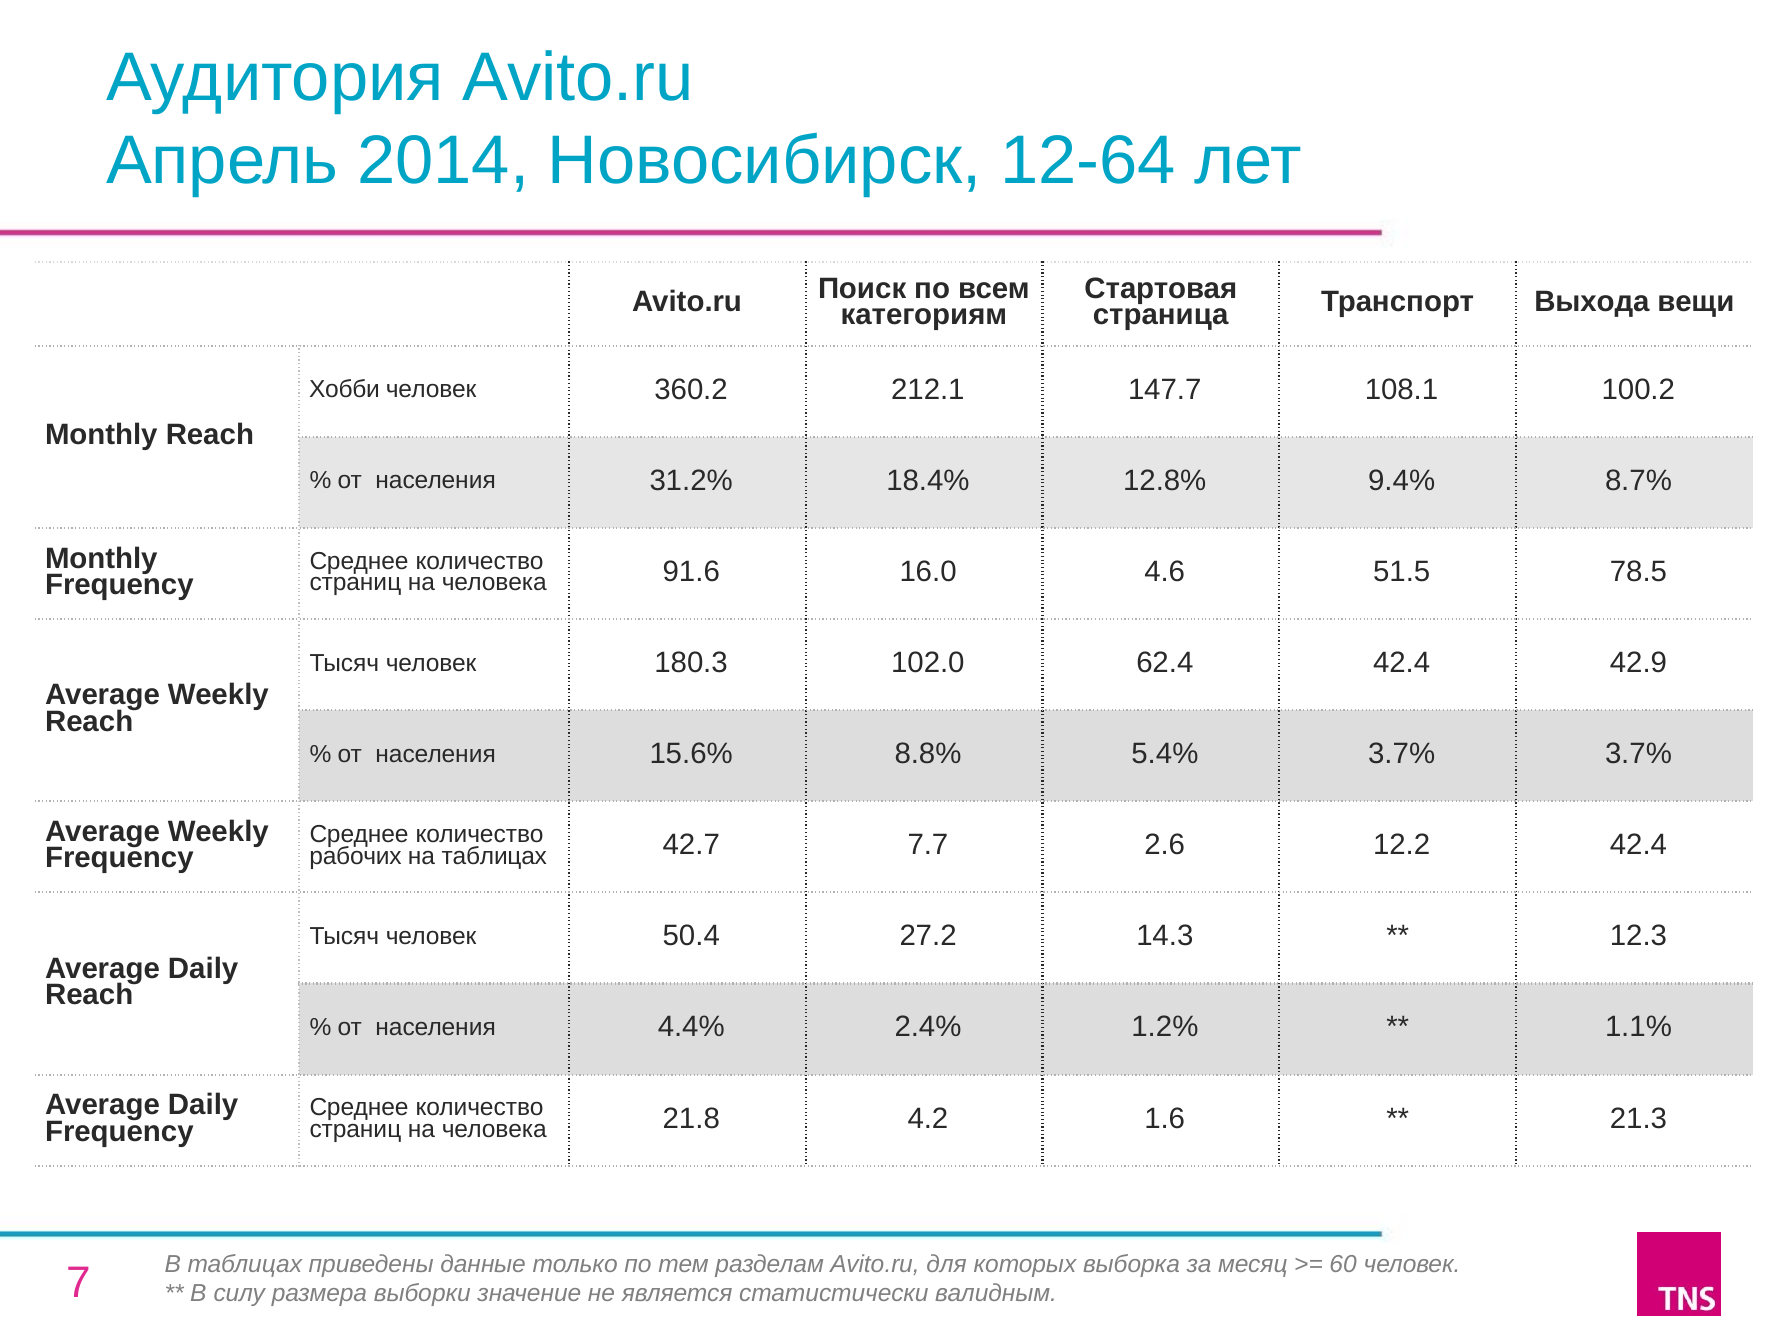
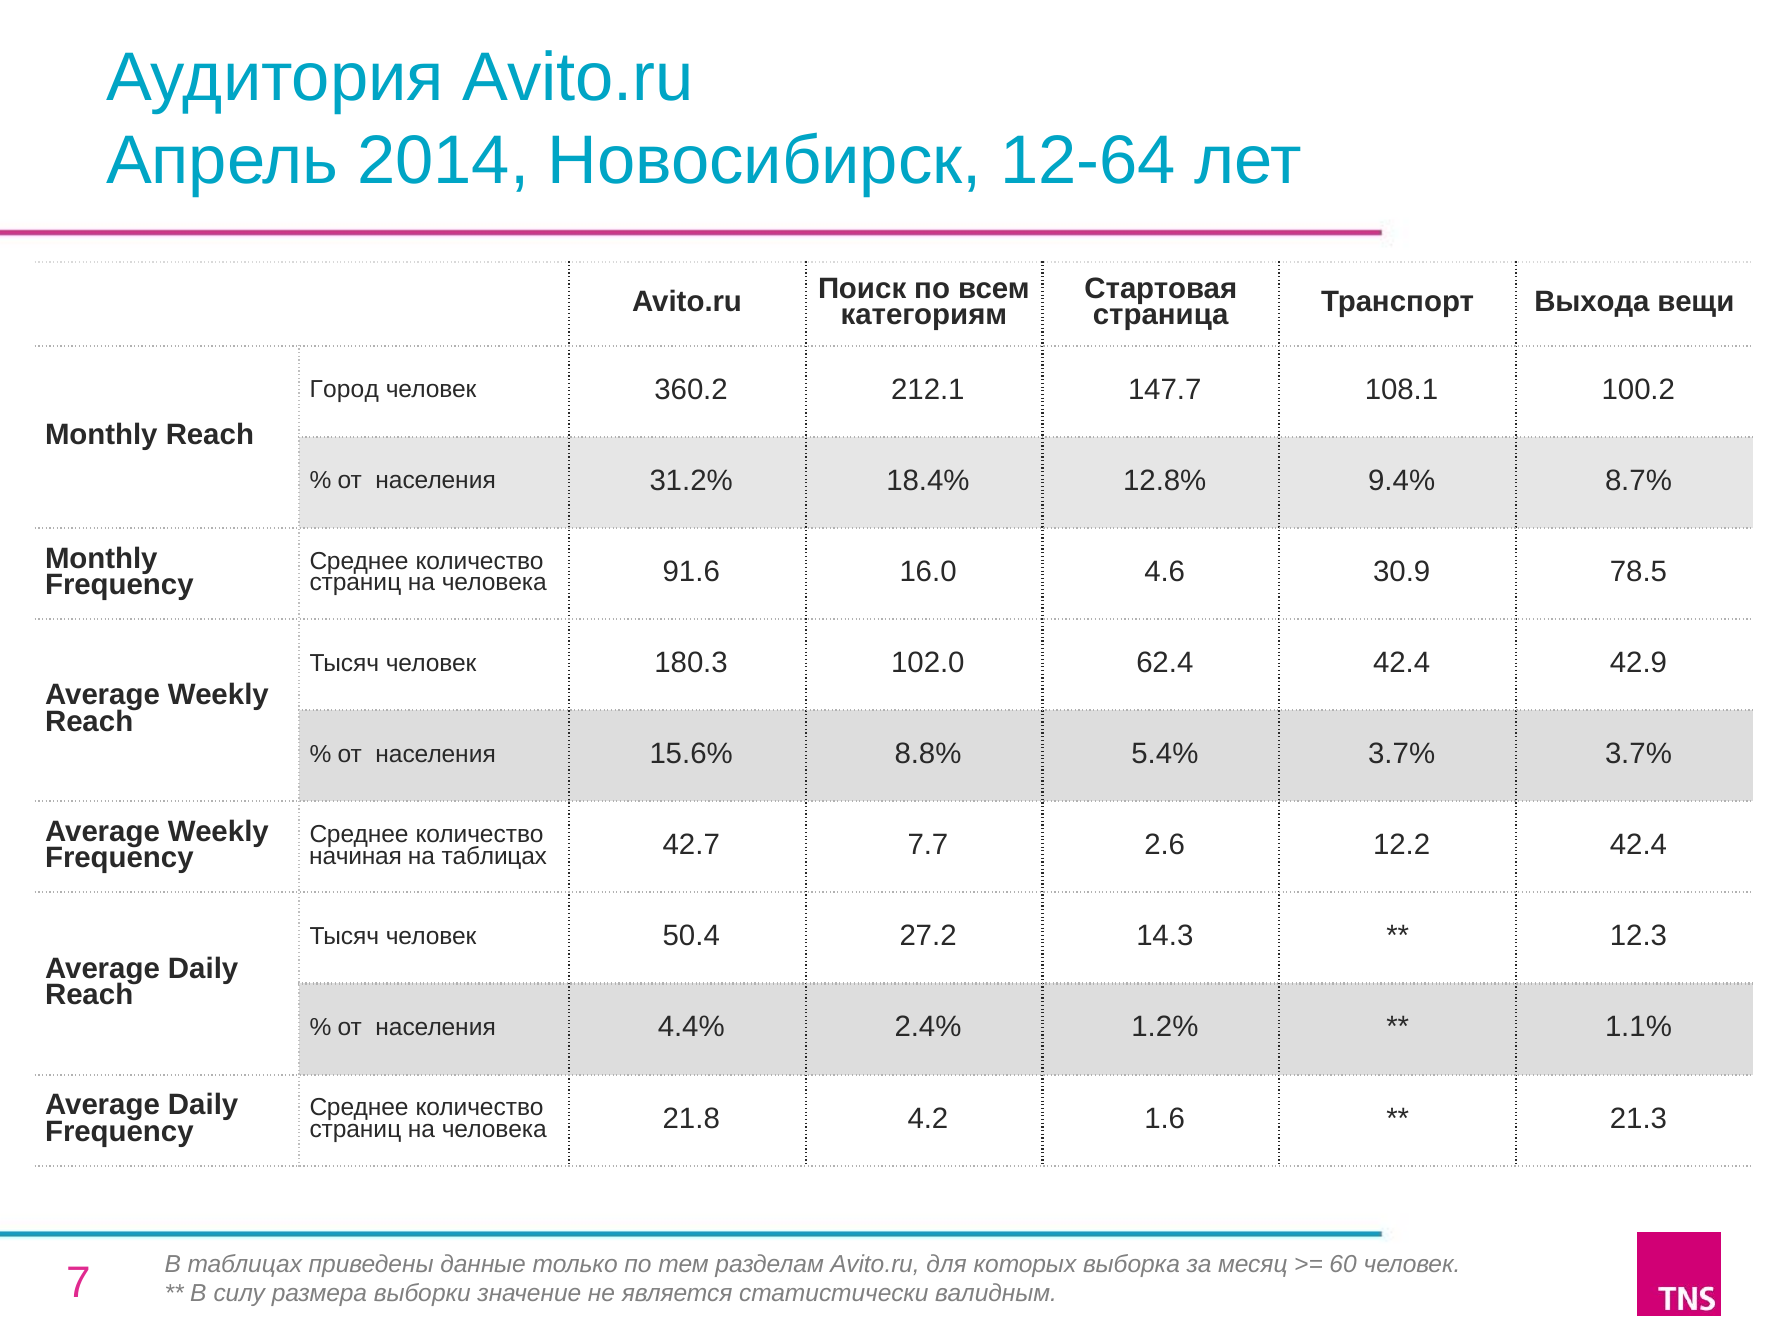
Хобби: Хобби -> Город
51.5: 51.5 -> 30.9
рабочих: рабочих -> начиная
